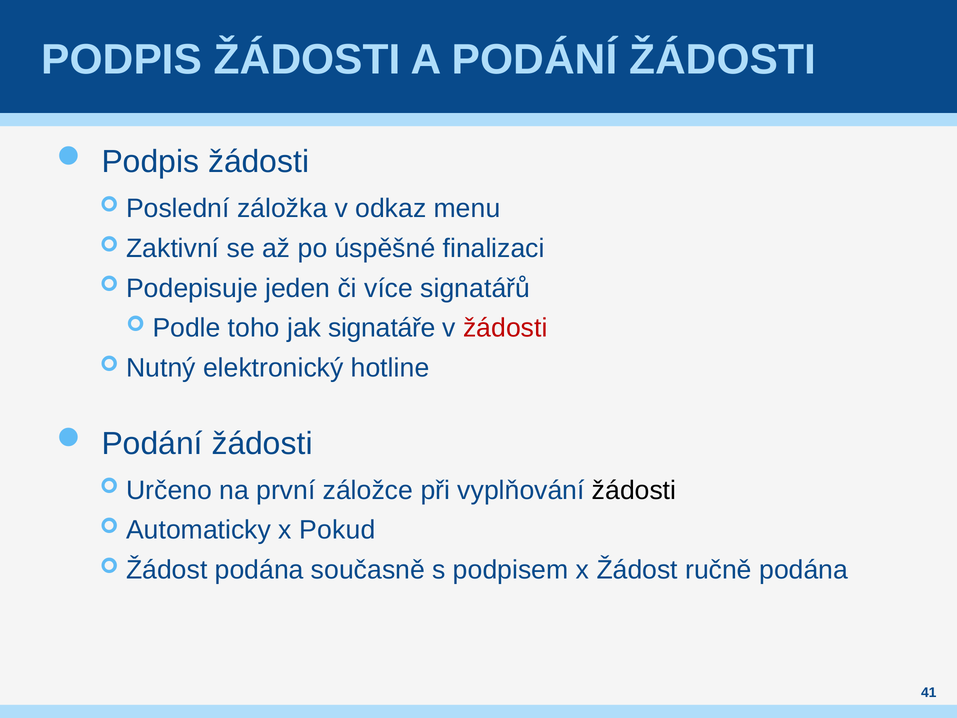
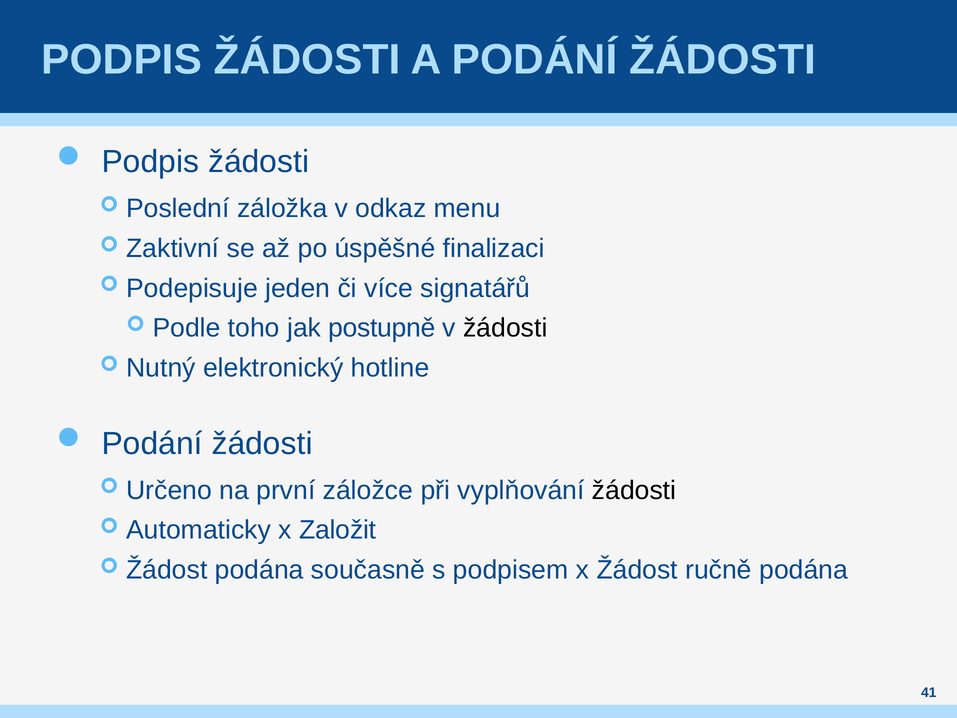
signatáře: signatáře -> postupně
žádosti at (505, 328) colour: red -> black
Pokud: Pokud -> Založit
